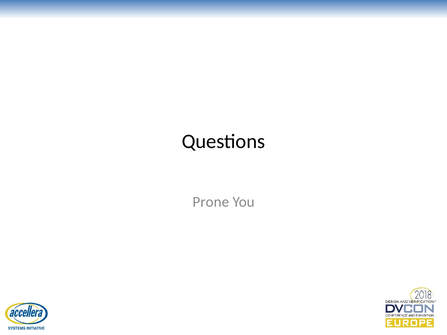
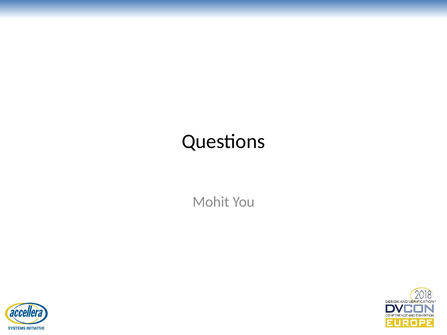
Prone: Prone -> Mohit
